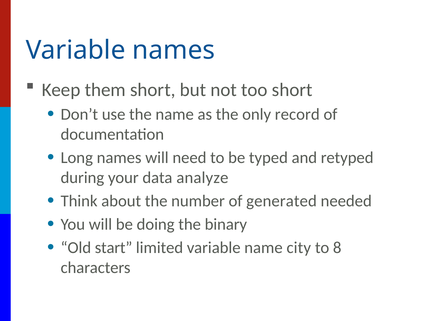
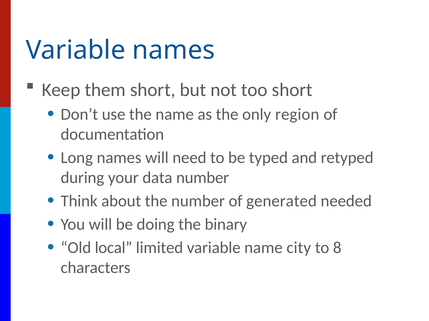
record: record -> region
data analyze: analyze -> number
start: start -> local
